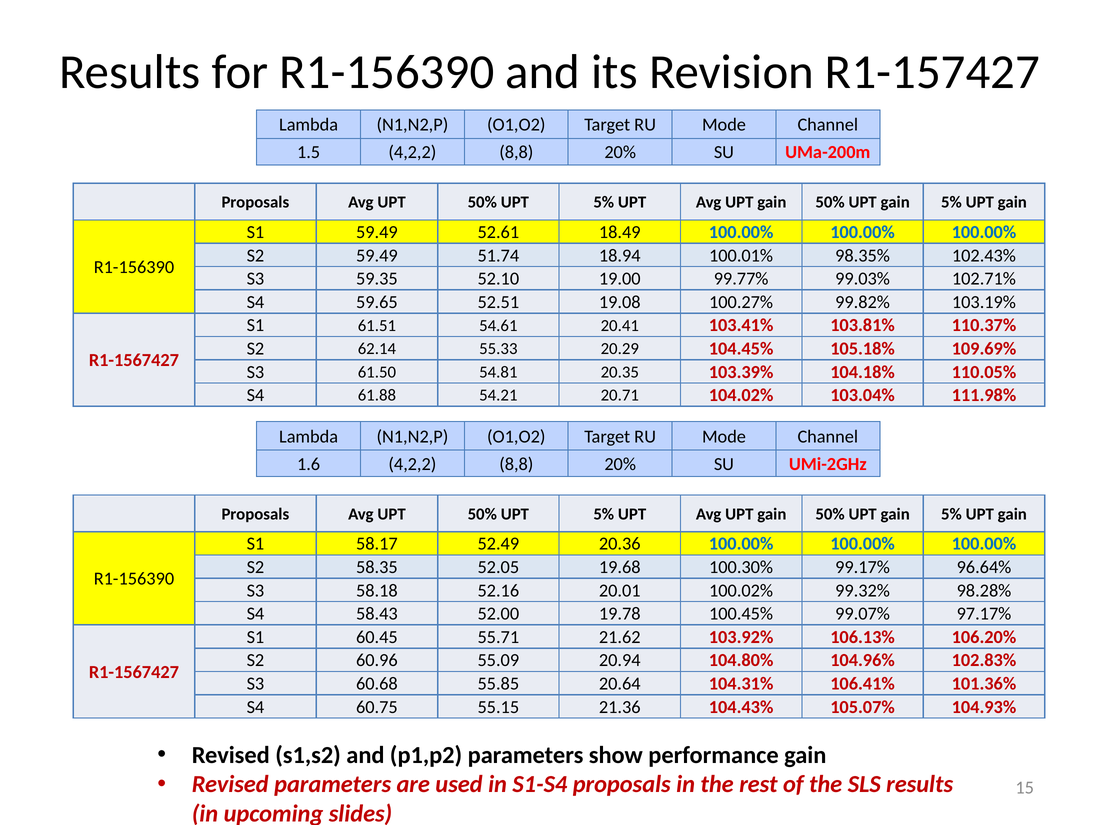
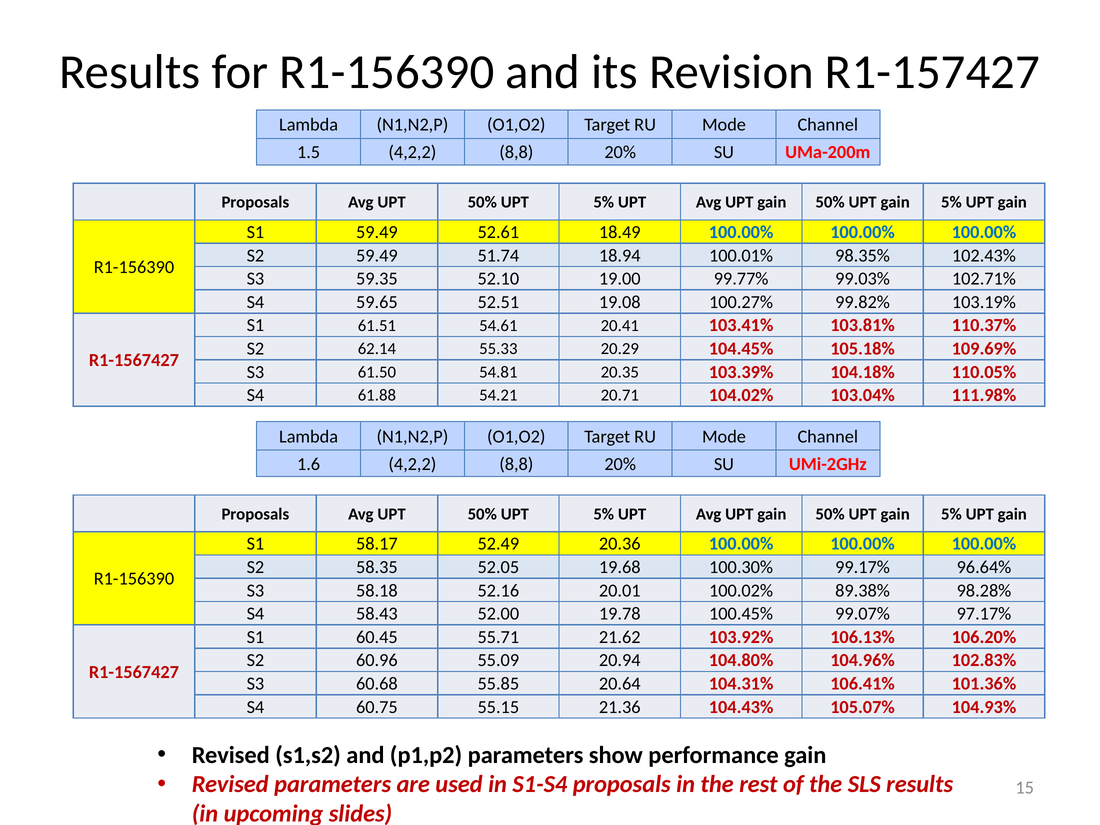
99.32%: 99.32% -> 89.38%
